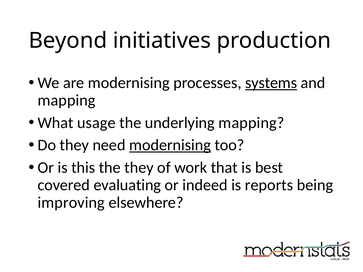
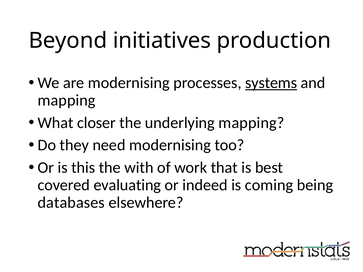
usage: usage -> closer
modernising at (170, 145) underline: present -> none
the they: they -> with
reports: reports -> coming
improving: improving -> databases
